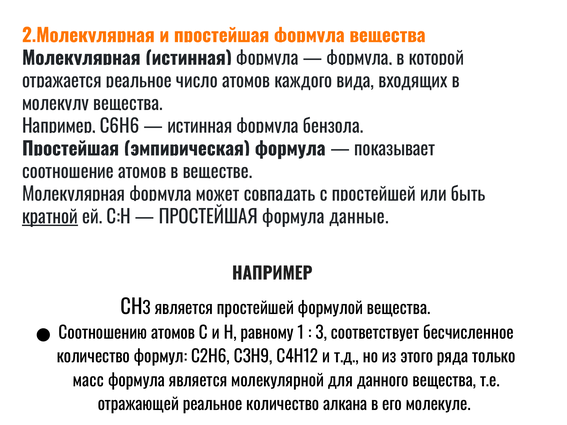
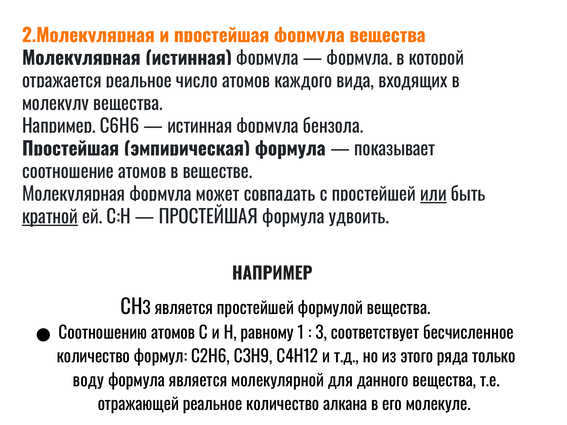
или underline: none -> present
данные: данные -> удвоить
масс: масс -> воду
